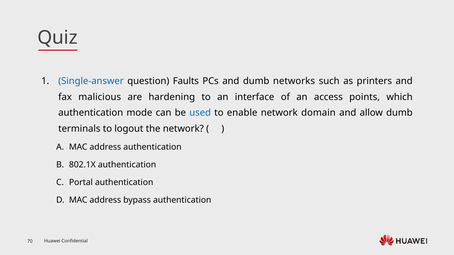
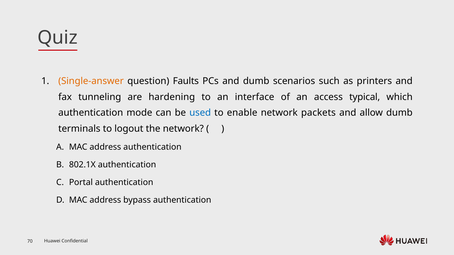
Single-answer colour: blue -> orange
networks: networks -> scenarios
malicious: malicious -> tunneling
points: points -> typical
domain: domain -> packets
